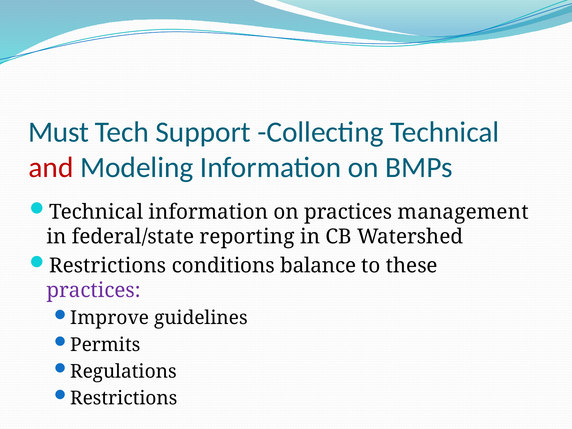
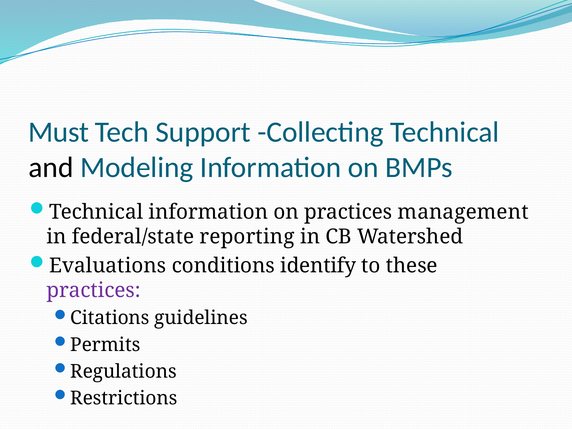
and colour: red -> black
Restrictions at (108, 266): Restrictions -> Evaluations
balance: balance -> identify
Improve: Improve -> Citations
